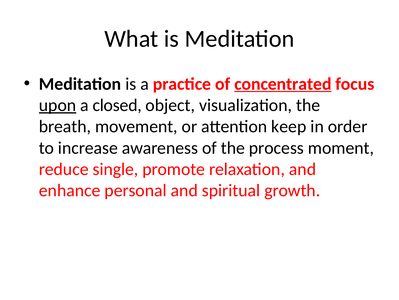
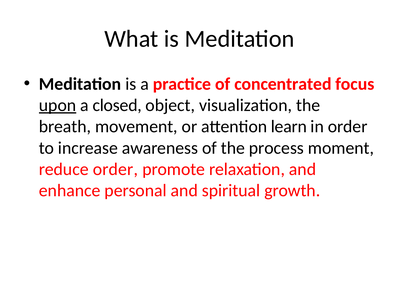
concentrated underline: present -> none
keep: keep -> learn
reduce single: single -> order
